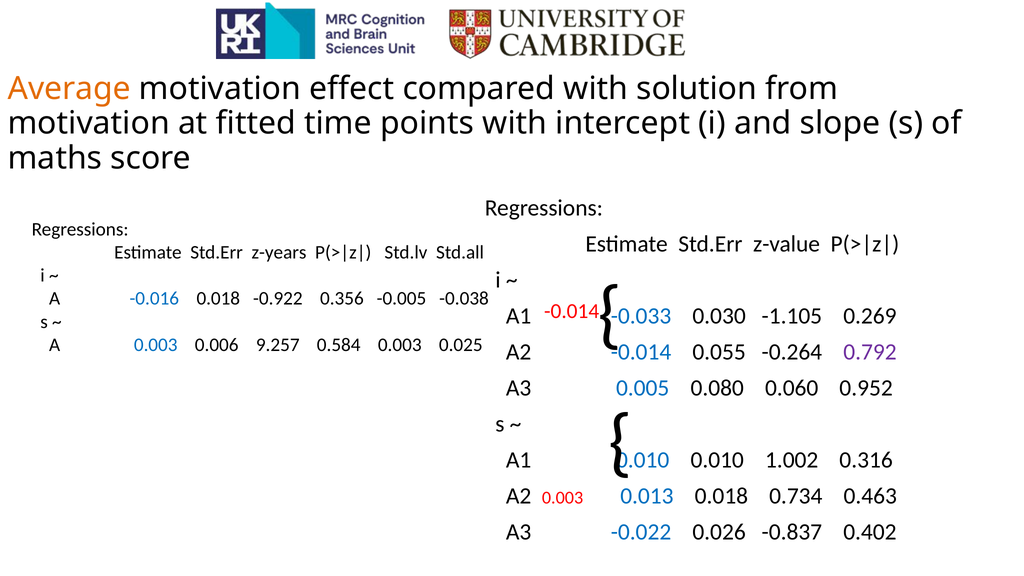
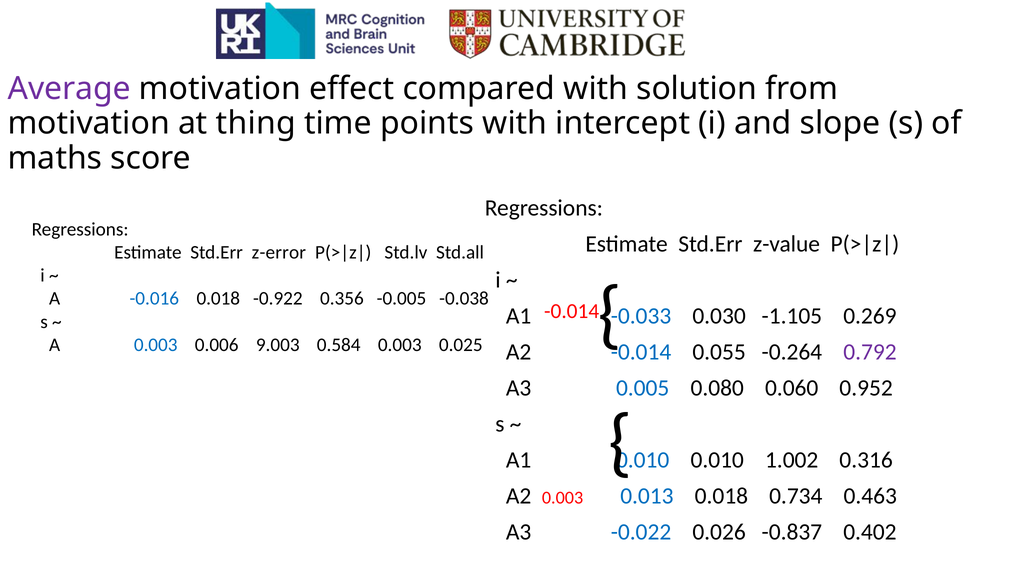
Average colour: orange -> purple
fitted: fitted -> thing
z-years: z-years -> z-error
9.257: 9.257 -> 9.003
